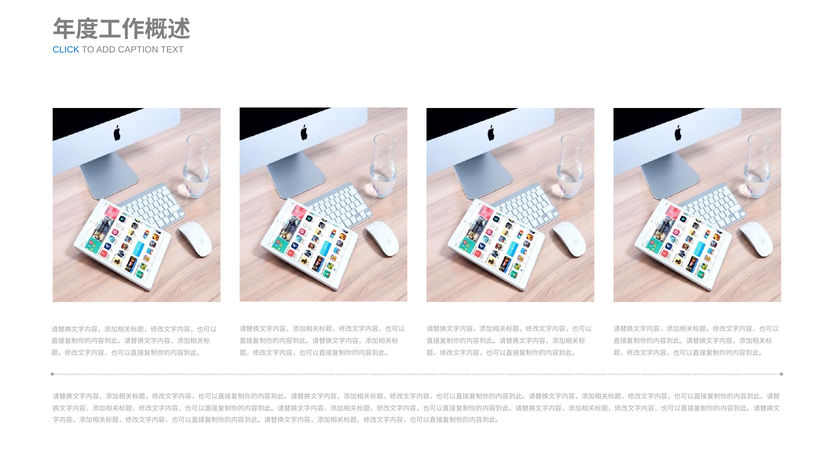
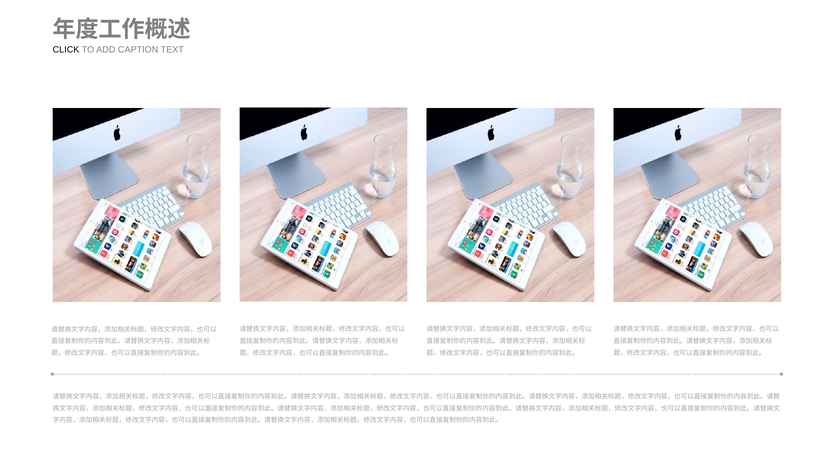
CLICK colour: blue -> black
